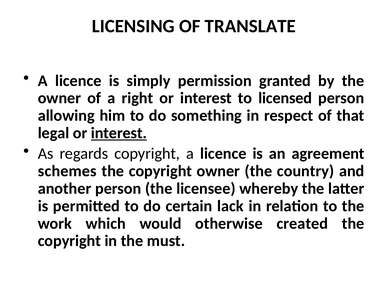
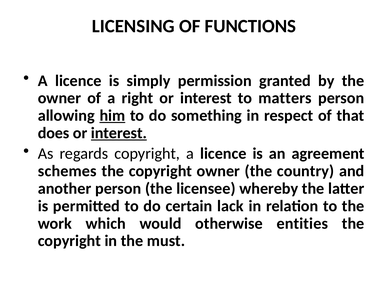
TRANSLATE: TRANSLATE -> FUNCTIONS
licensed: licensed -> matters
him underline: none -> present
legal: legal -> does
created: created -> entities
